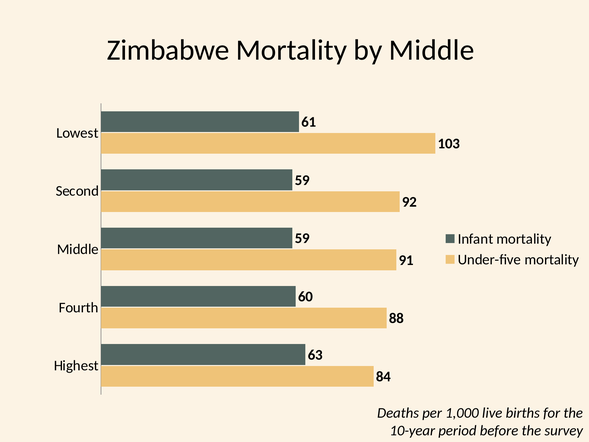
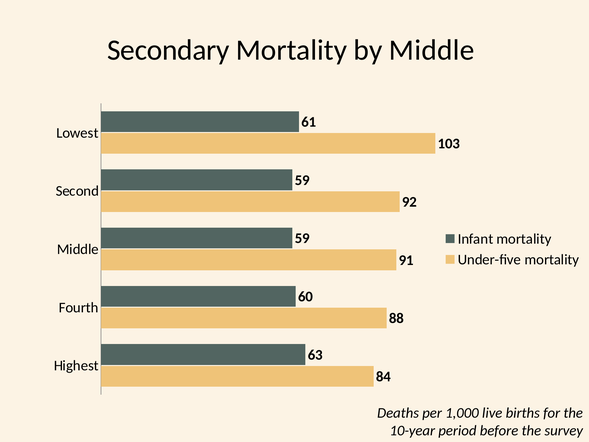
Zimbabwe: Zimbabwe -> Secondary
